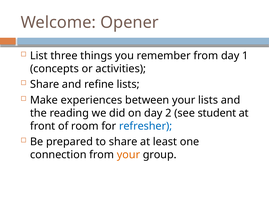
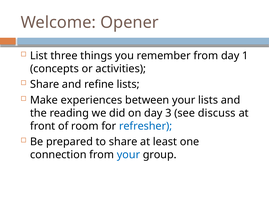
2: 2 -> 3
student: student -> discuss
your at (128, 155) colour: orange -> blue
